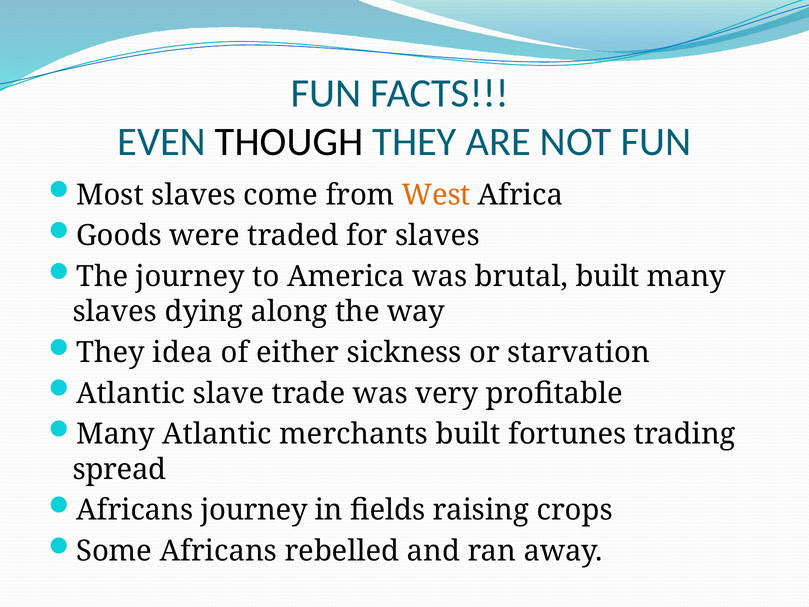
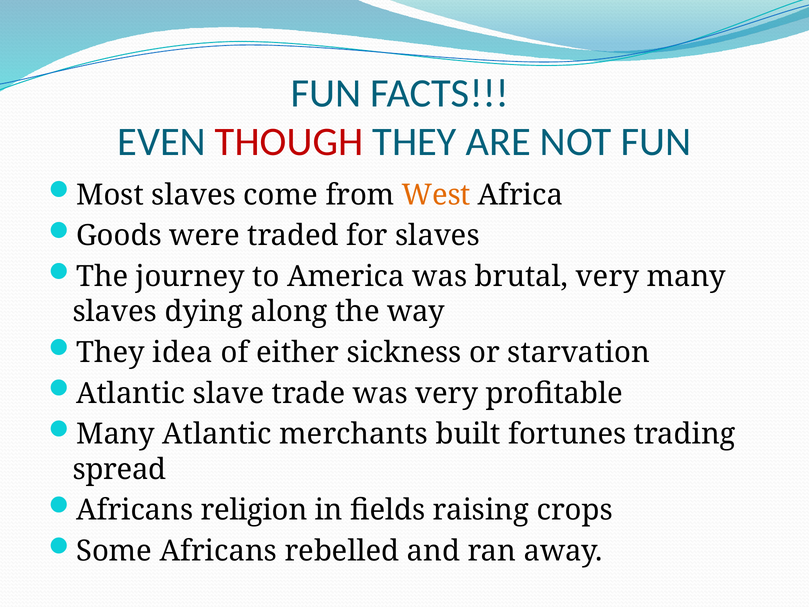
THOUGH colour: black -> red
brutal built: built -> very
Africans journey: journey -> religion
